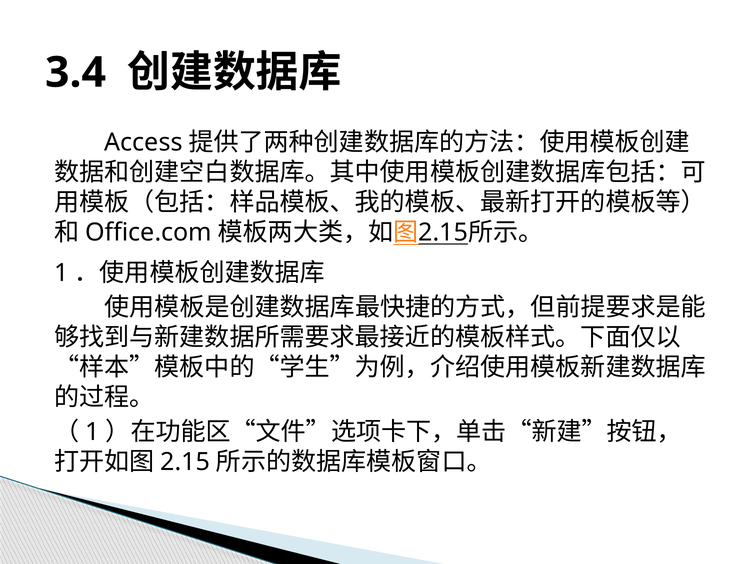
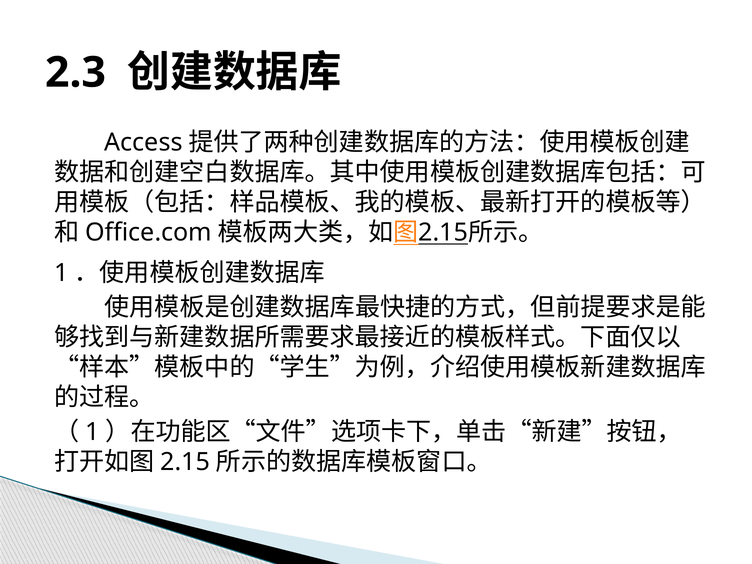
3.4: 3.4 -> 2.3
